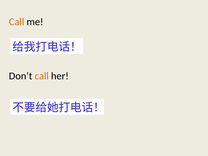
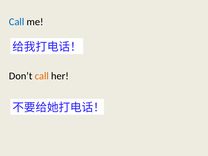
Call at (17, 22) colour: orange -> blue
